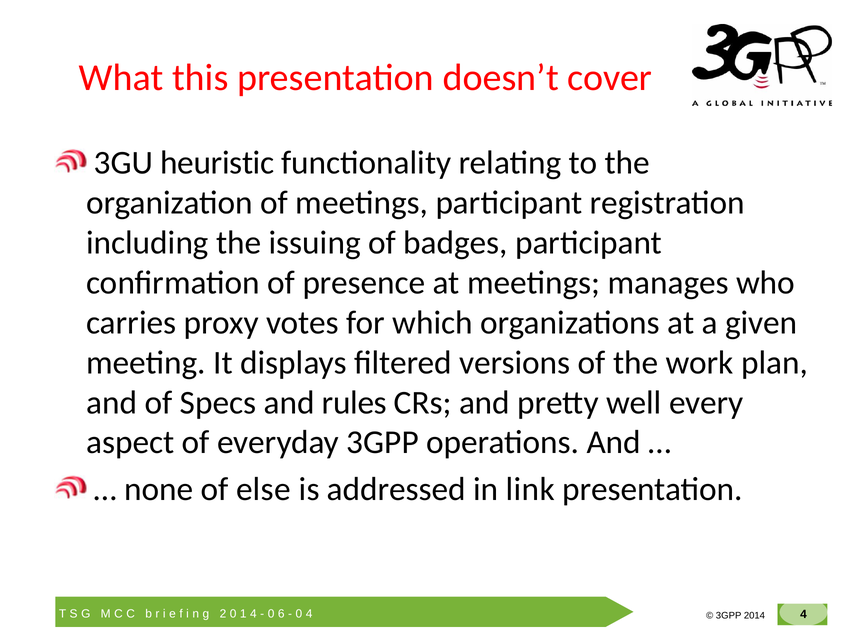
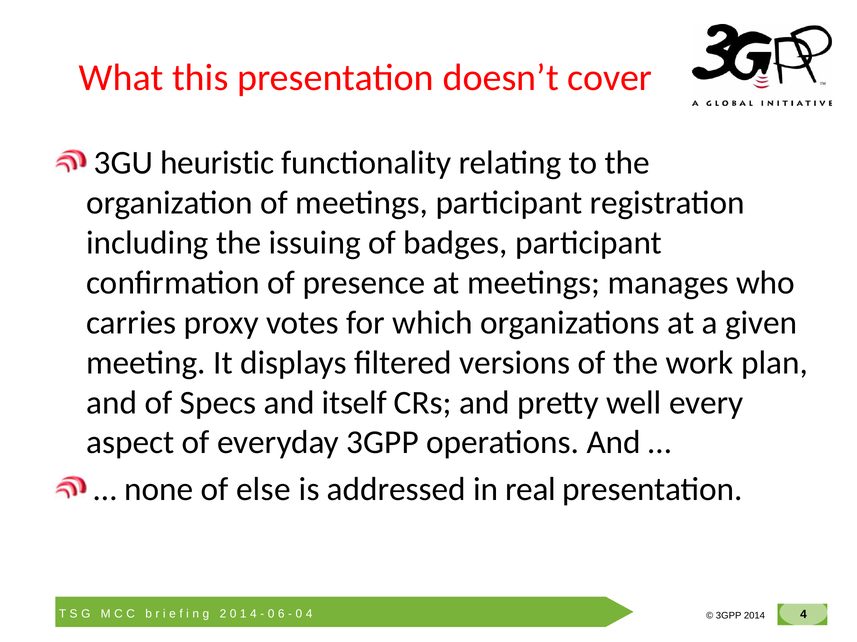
rules: rules -> itself
link: link -> real
